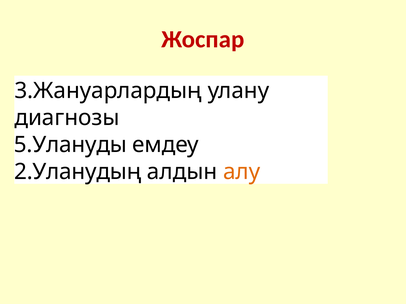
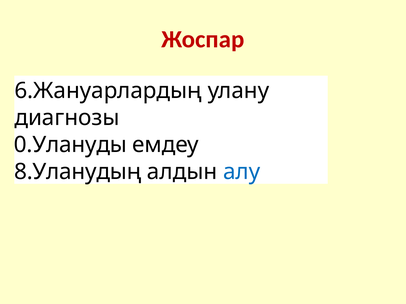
3.Жануарлардың: 3.Жануарлардың -> 6.Жануарлардың
5.Улануды: 5.Улануды -> 0.Улануды
2.Уланудың: 2.Уланудың -> 8.Уланудың
алу colour: orange -> blue
